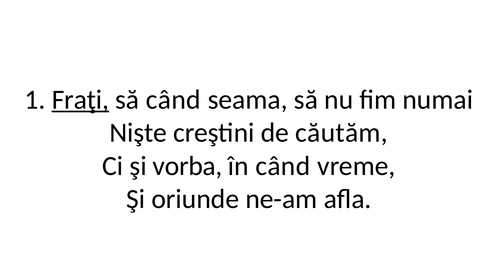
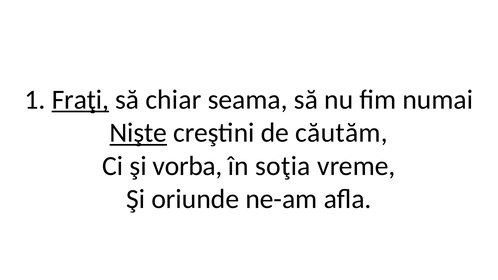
să când: când -> chiar
Nişte underline: none -> present
în când: când -> soţia
